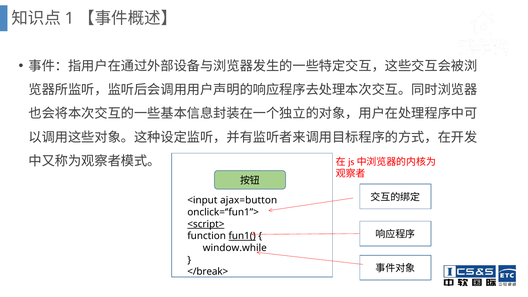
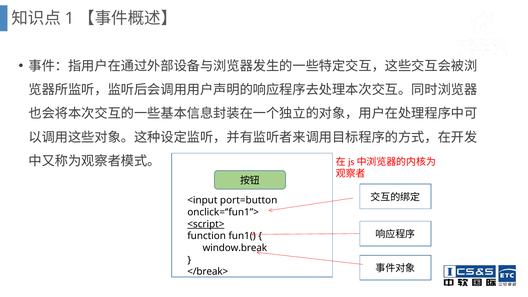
ajax=button: ajax=button -> port=button
fun1( underline: present -> none
window.while: window.while -> window.break
